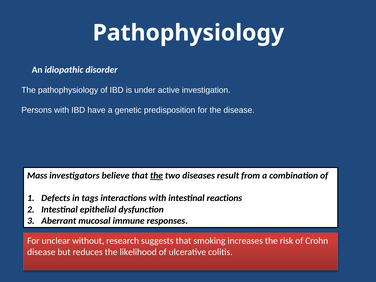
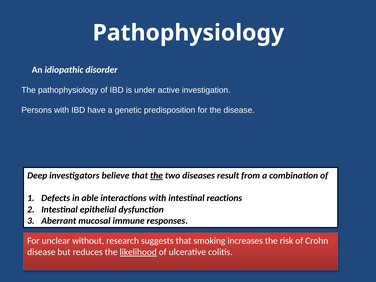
Mass: Mass -> Deep
tags: tags -> able
likelihood underline: none -> present
